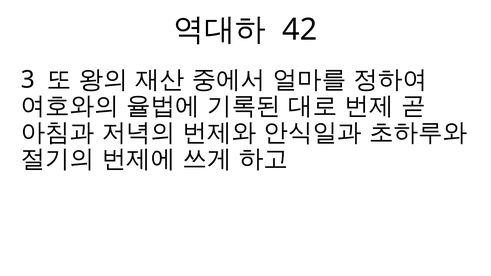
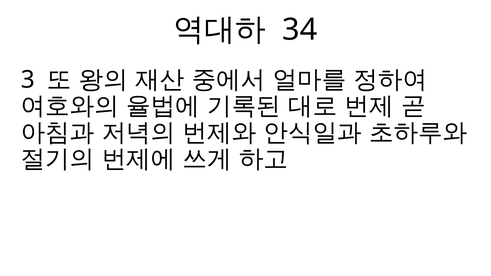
42: 42 -> 34
